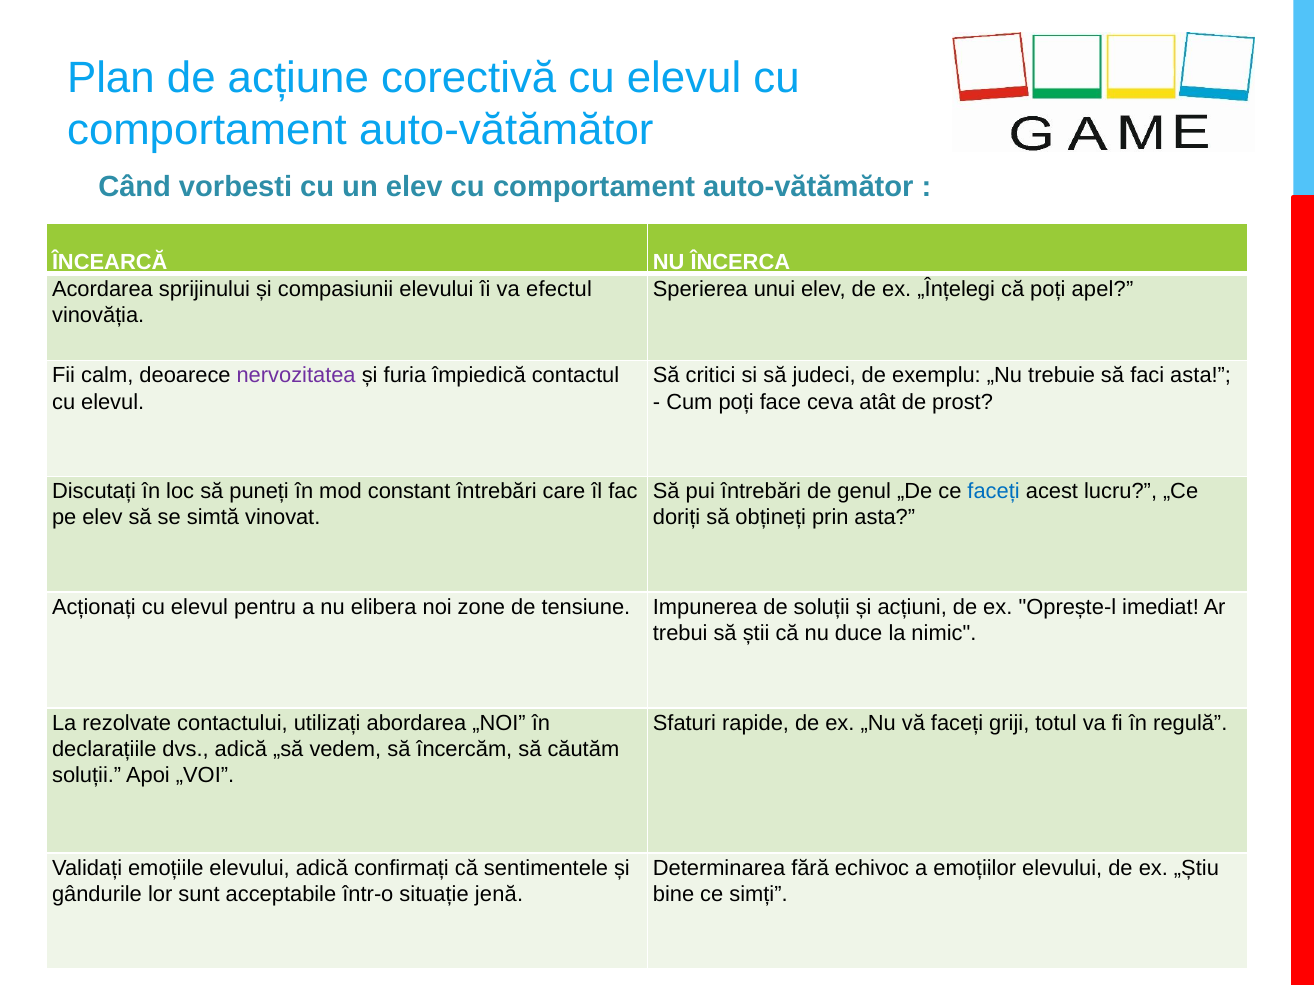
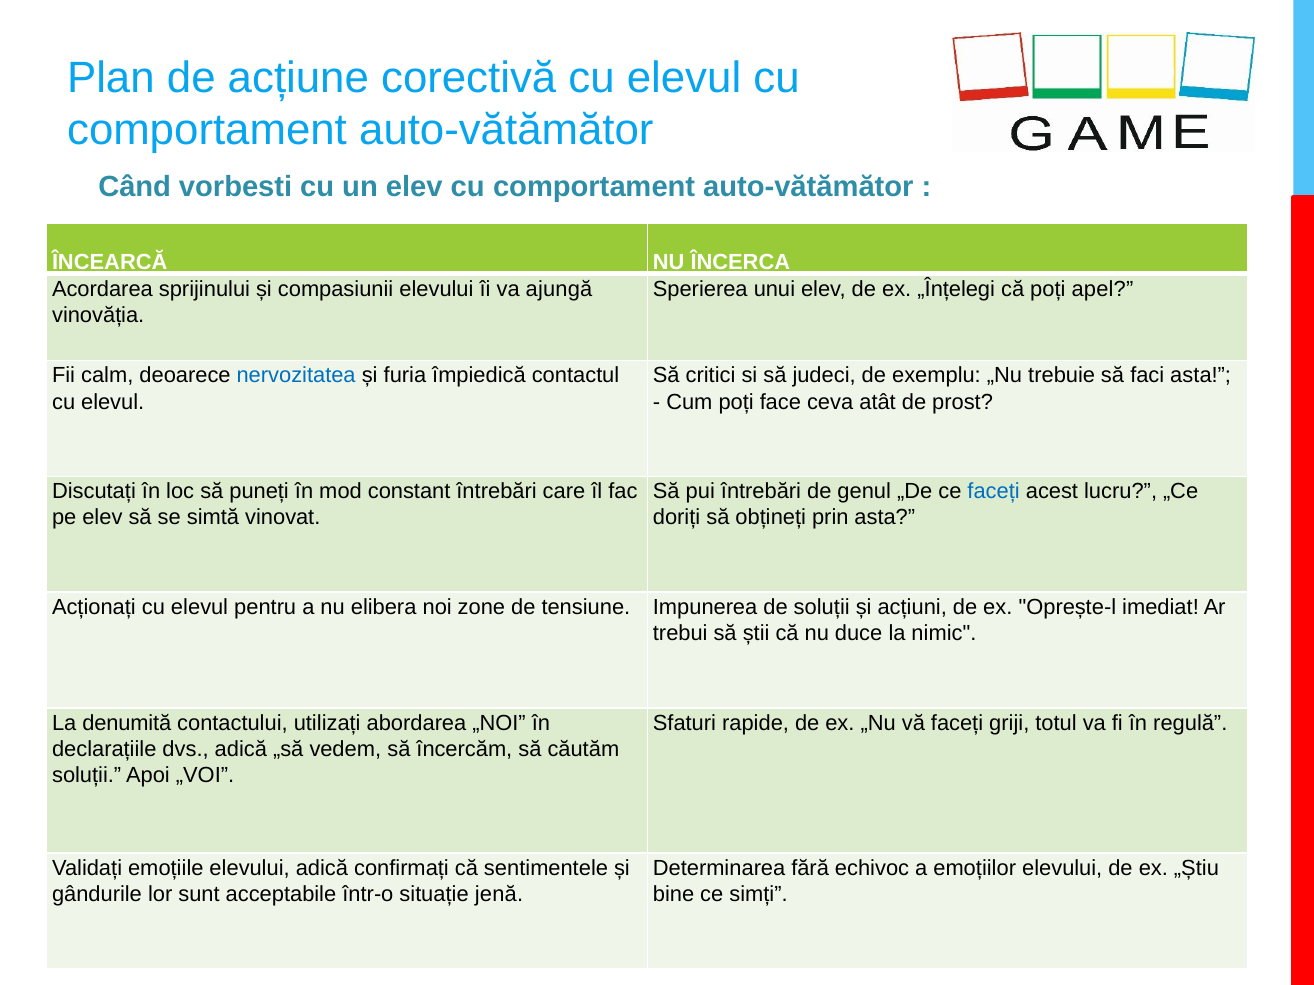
efectul: efectul -> ajungă
nervozitatea colour: purple -> blue
rezolvate: rezolvate -> denumită
